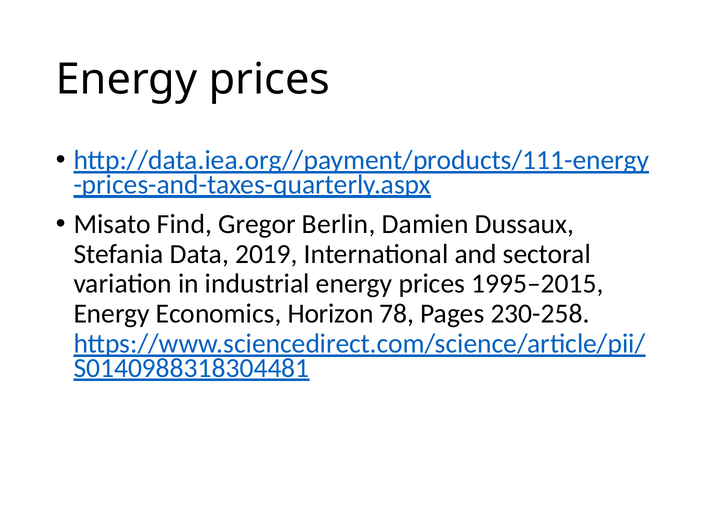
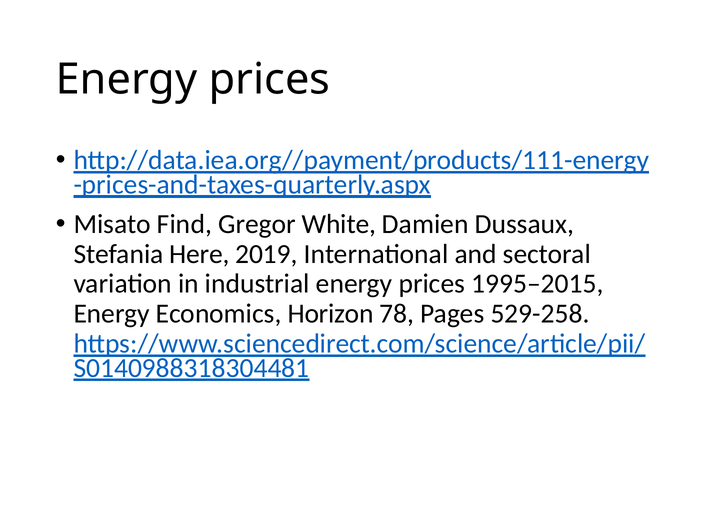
Berlin: Berlin -> White
Data: Data -> Here
230-258: 230-258 -> 529-258
